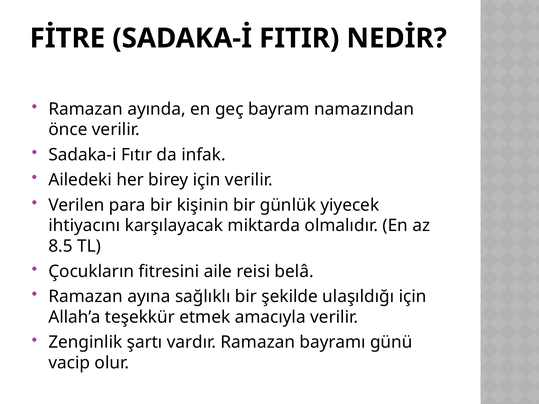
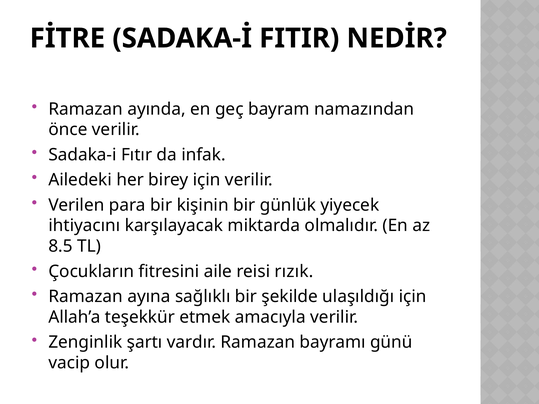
belâ: belâ -> rızık
